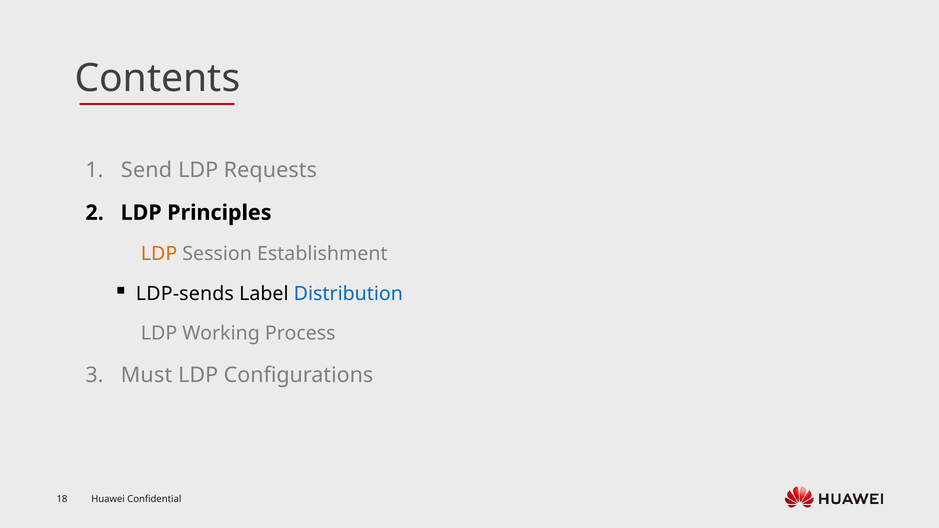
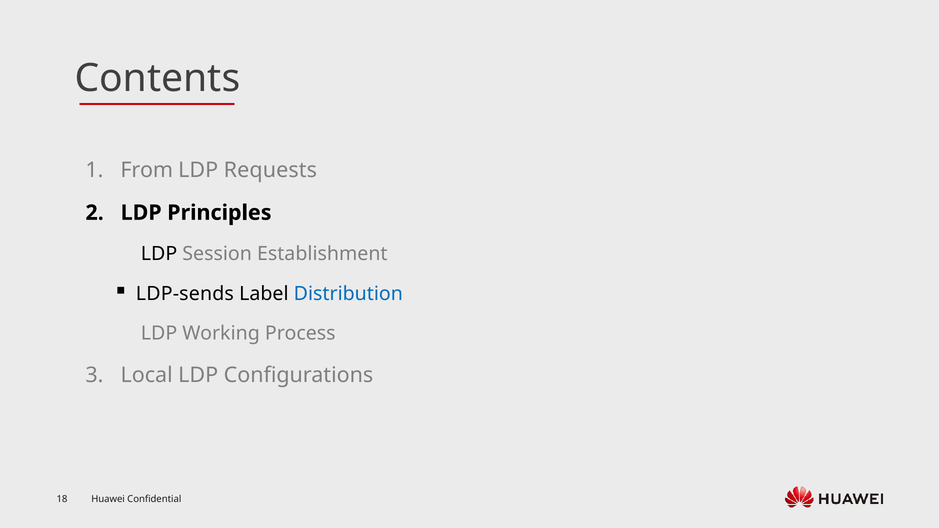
Send: Send -> From
LDP at (159, 254) colour: orange -> black
Must: Must -> Local
